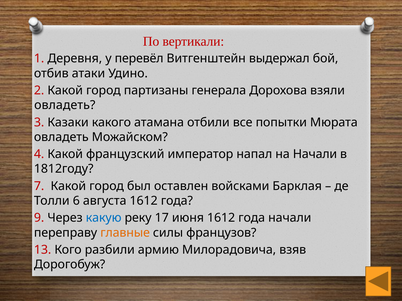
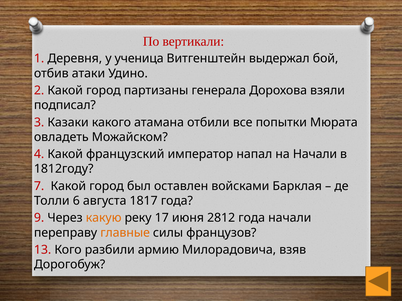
перевёл: перевёл -> ученица
овладеть at (65, 105): овладеть -> подписал
августа 1612: 1612 -> 1817
какую colour: blue -> orange
июня 1612: 1612 -> 2812
